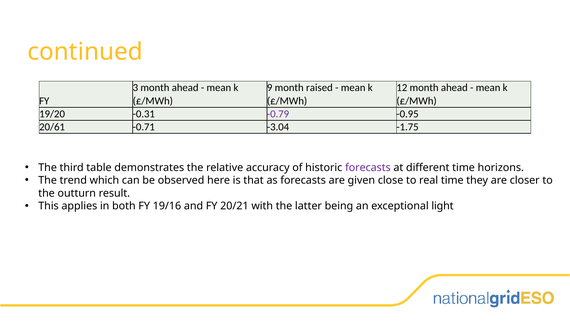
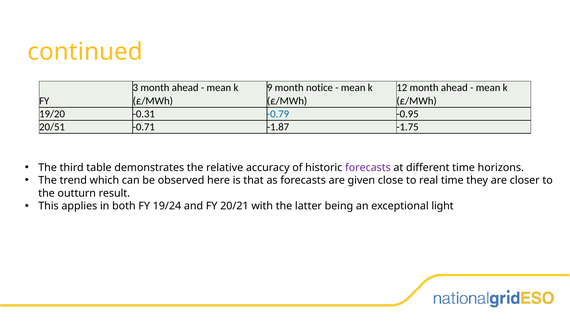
raised: raised -> notice
-0.79 colour: purple -> blue
20/61: 20/61 -> 20/51
-3.04: -3.04 -> -1.87
19/16: 19/16 -> 19/24
